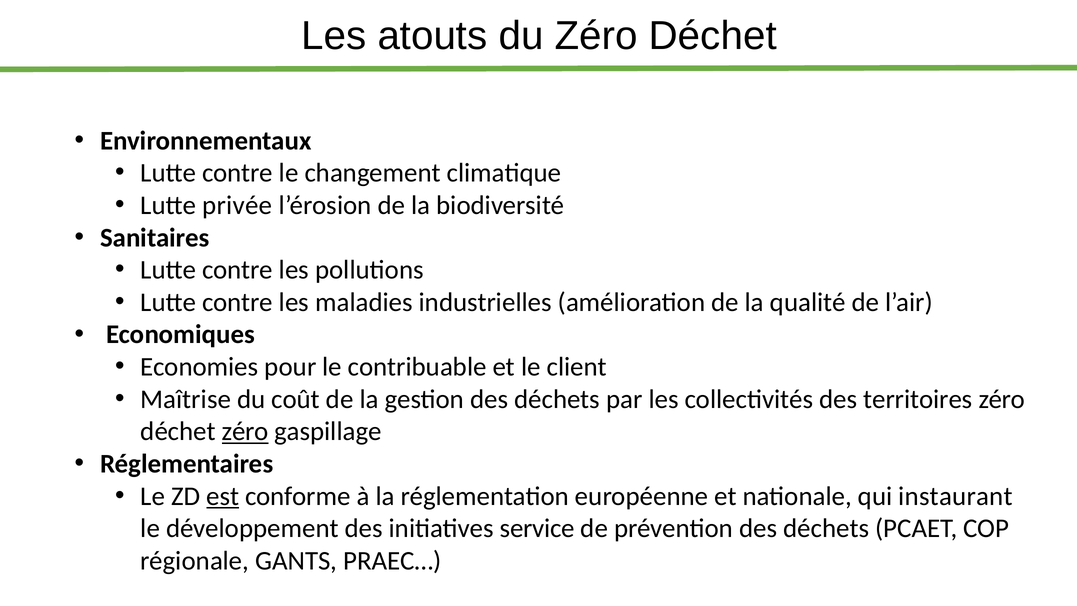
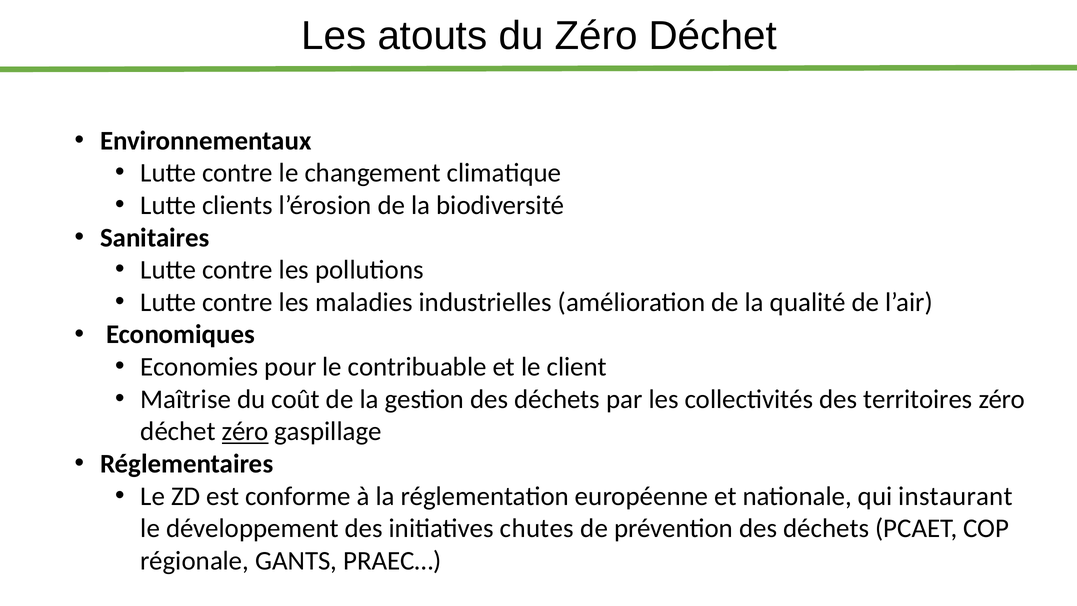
privée: privée -> clients
est underline: present -> none
service: service -> chutes
